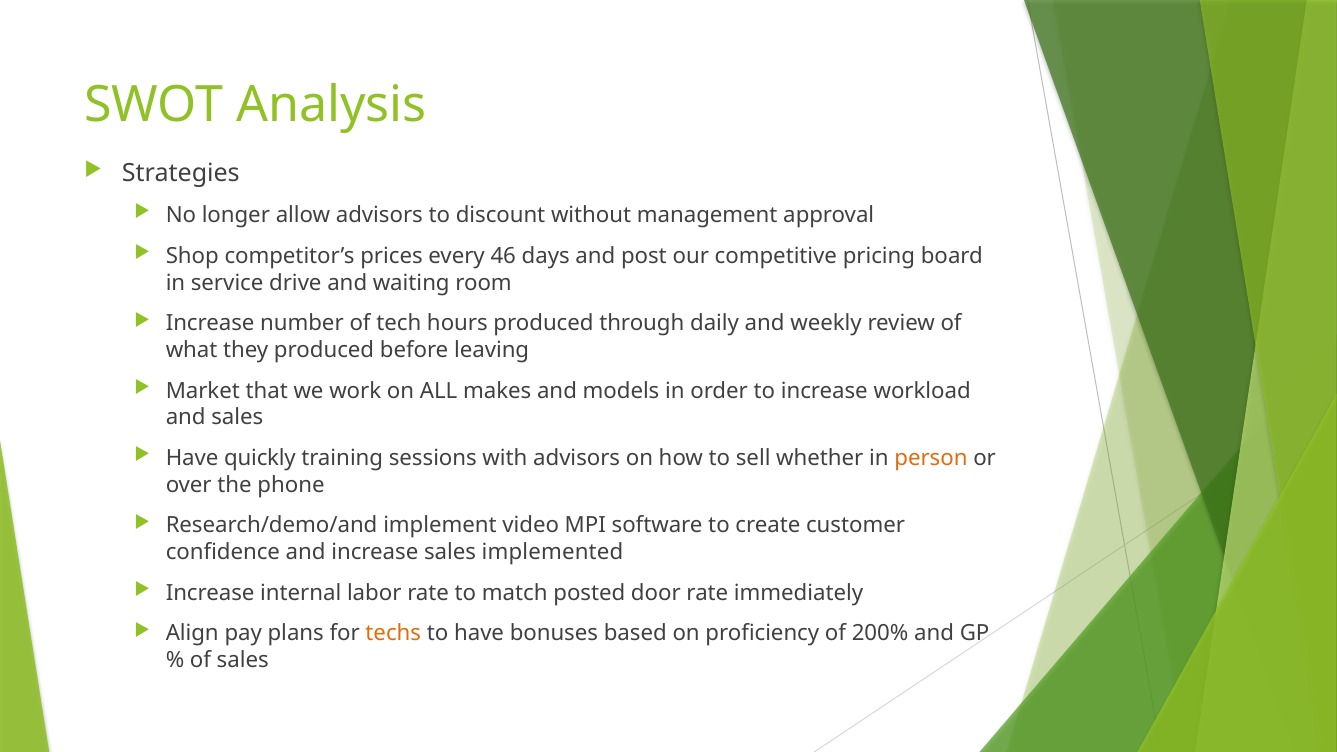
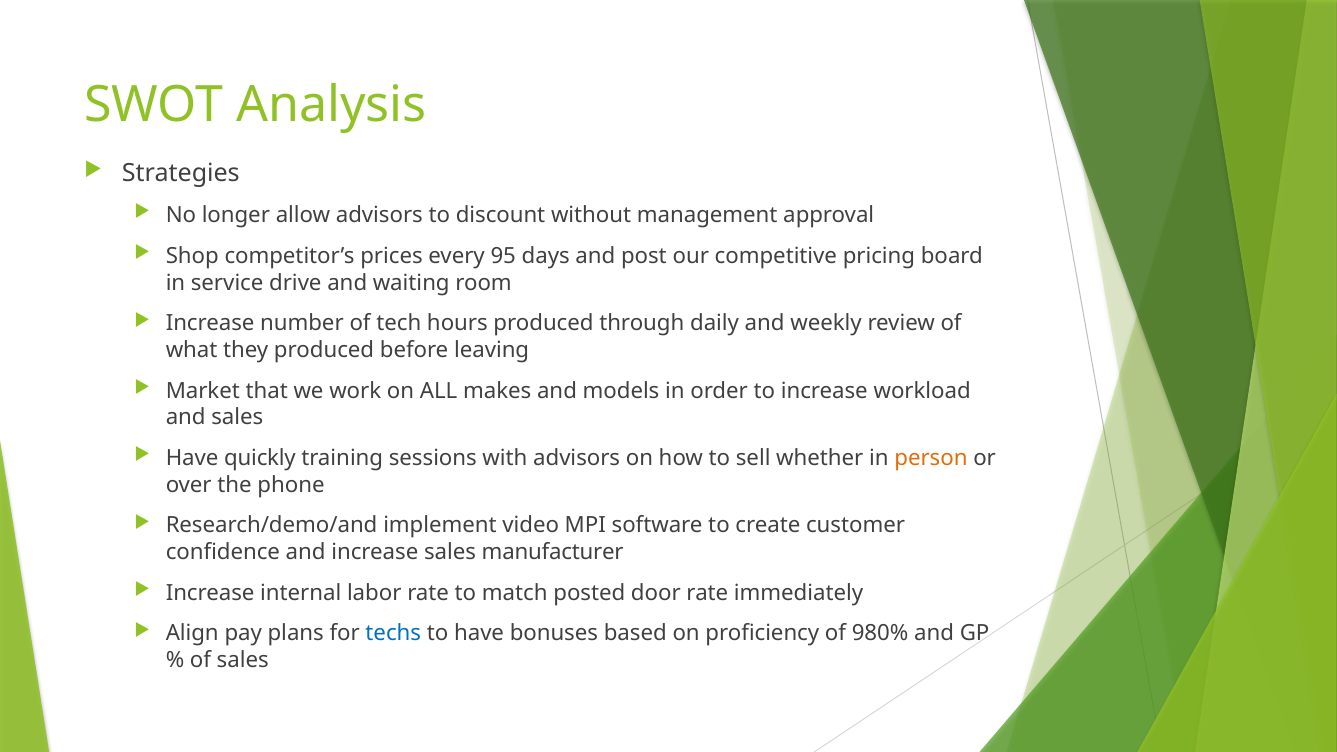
46: 46 -> 95
implemented: implemented -> manufacturer
techs colour: orange -> blue
200%: 200% -> 980%
